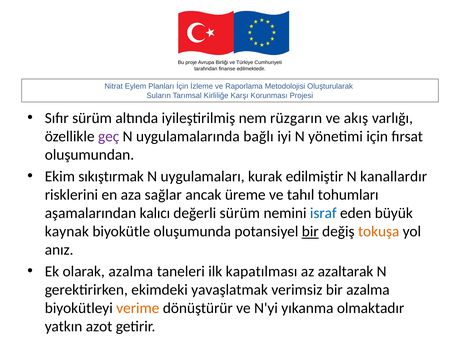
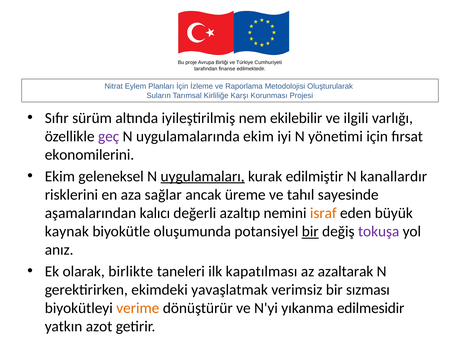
rüzgarın: rüzgarın -> ekilebilir
akış: akış -> ilgili
uygulamalarında bağlı: bağlı -> ekim
oluşumundan: oluşumundan -> ekonomilerini
sıkıştırmak: sıkıştırmak -> geleneksel
uygulamaları underline: none -> present
tohumları: tohumları -> sayesinde
değerli sürüm: sürüm -> azaltıp
israf colour: blue -> orange
tokuşa colour: orange -> purple
olarak azalma: azalma -> birlikte
bir azalma: azalma -> sızması
olmaktadır: olmaktadır -> edilmesidir
